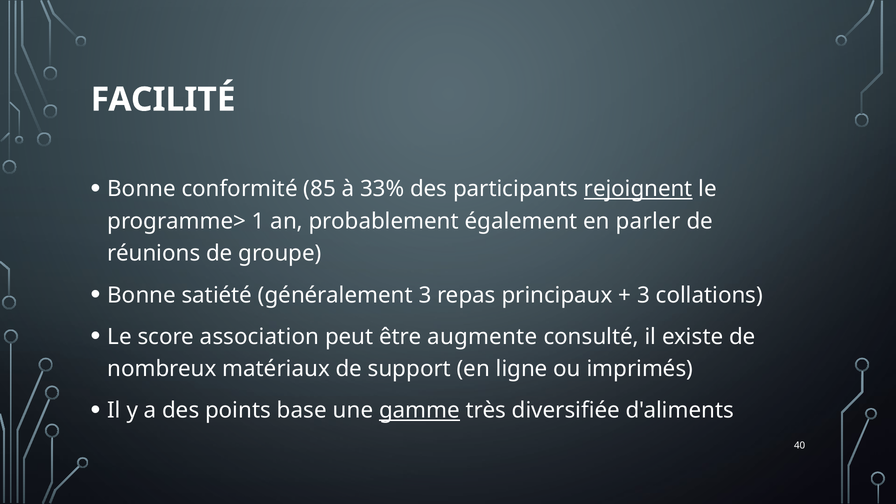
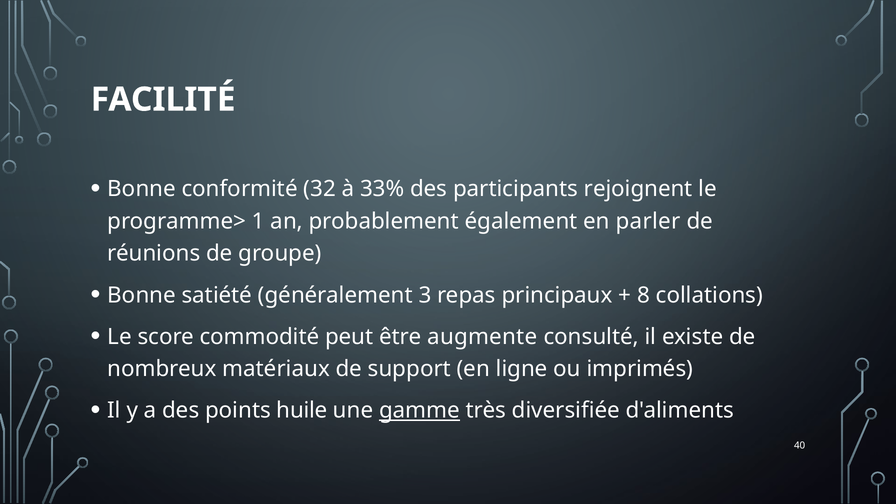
85: 85 -> 32
rejoignent underline: present -> none
3 at (643, 295): 3 -> 8
association: association -> commodité
base: base -> huile
